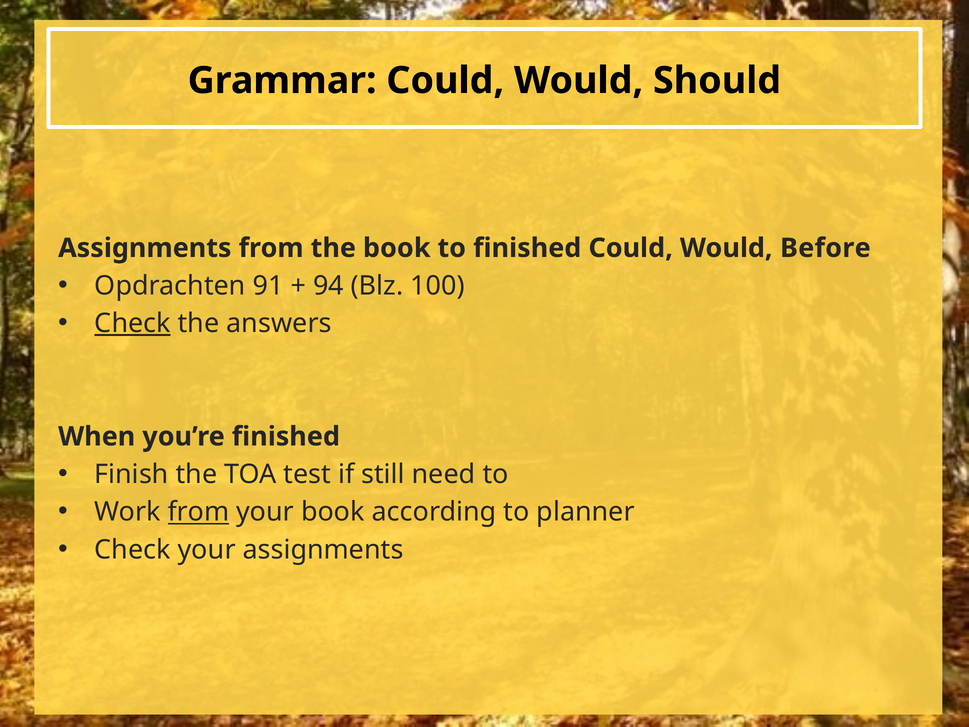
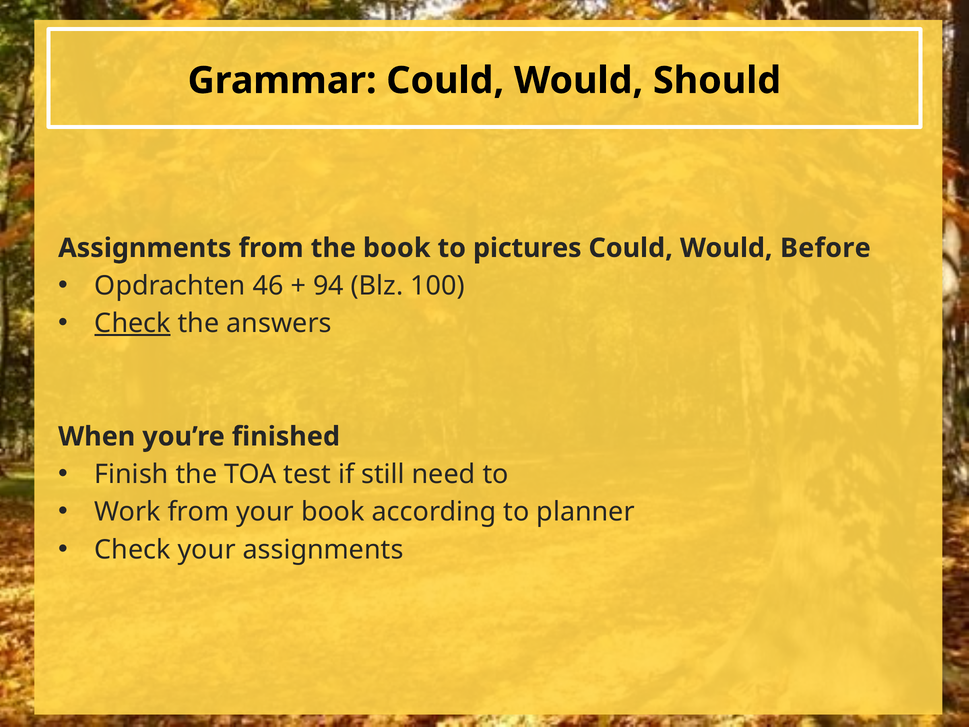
to finished: finished -> pictures
91: 91 -> 46
from at (199, 512) underline: present -> none
